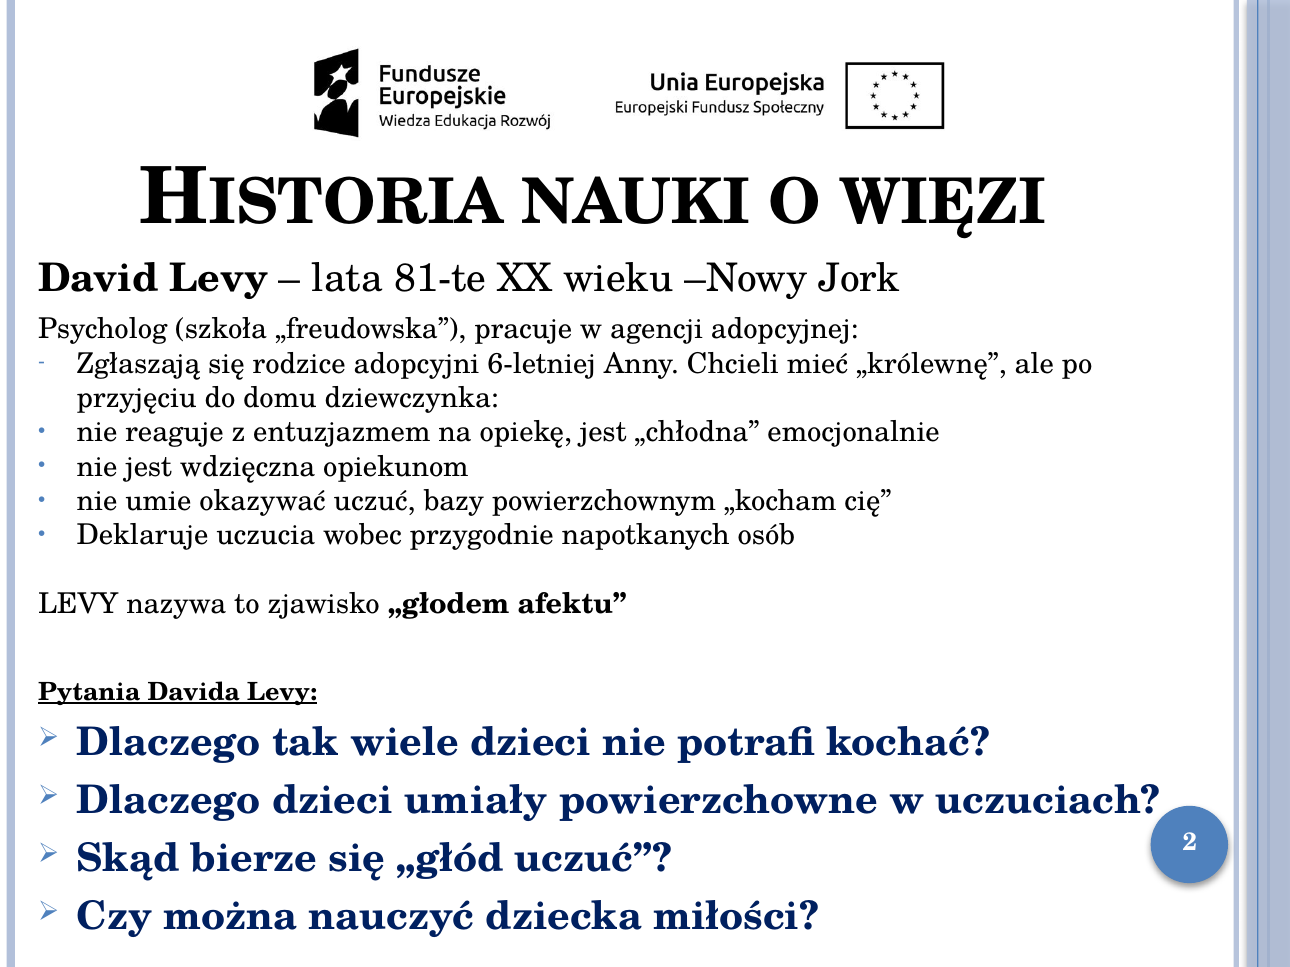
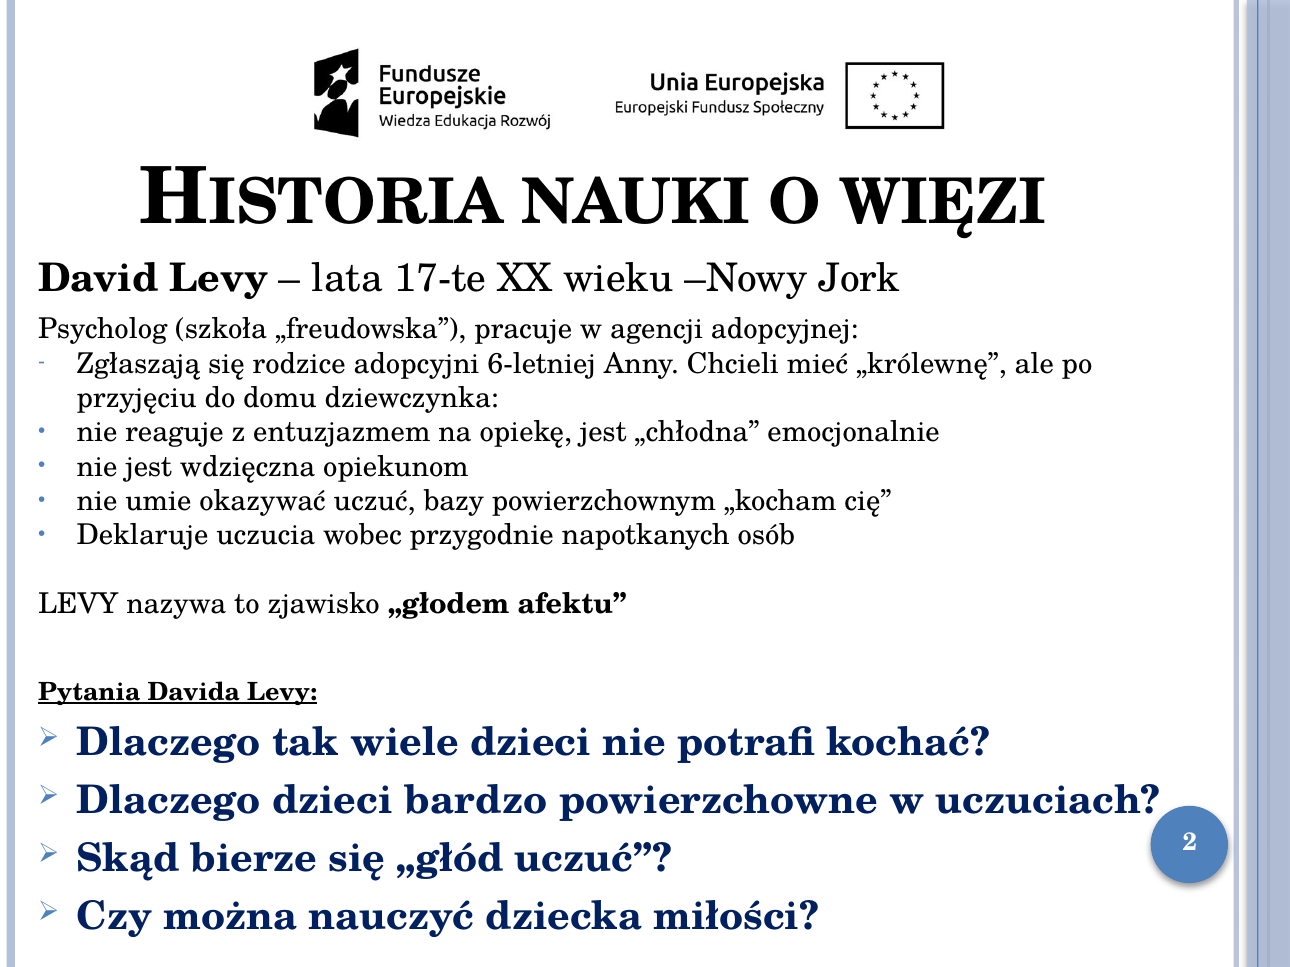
81-te: 81-te -> 17-te
umiały: umiały -> bardzo
